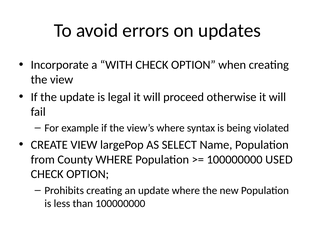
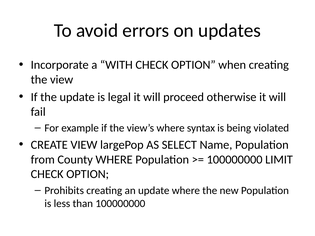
USED: USED -> LIMIT
